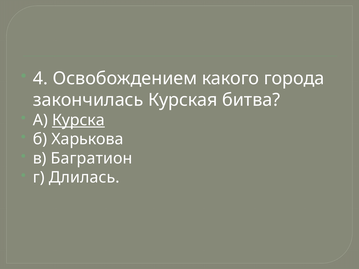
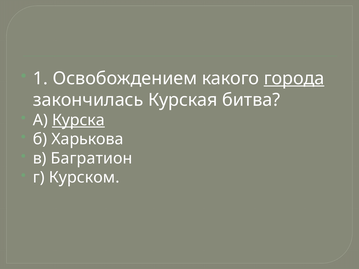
4: 4 -> 1
города underline: none -> present
Длилась: Длилась -> Курском
